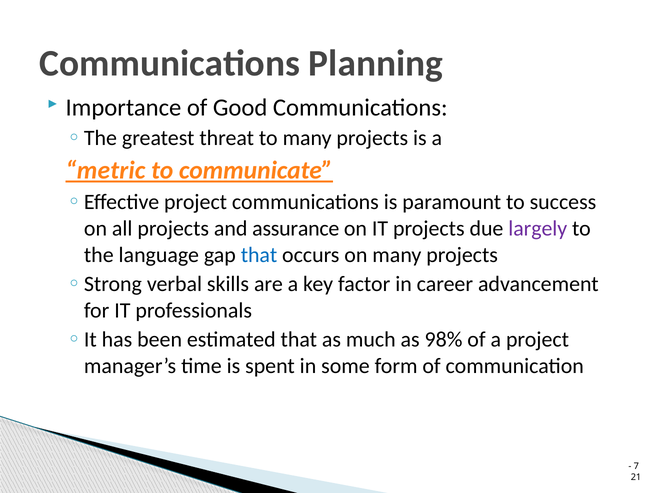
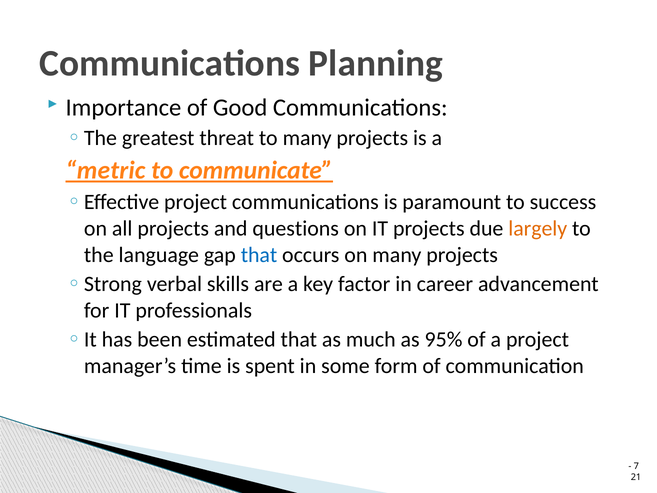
assurance: assurance -> questions
largely colour: purple -> orange
98%: 98% -> 95%
